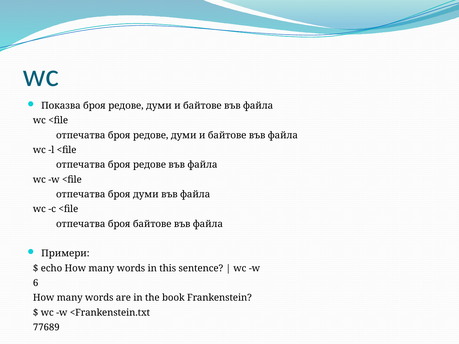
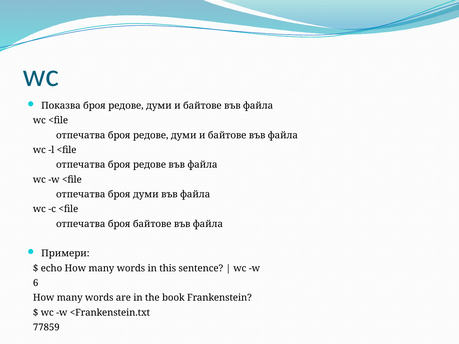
77689: 77689 -> 77859
